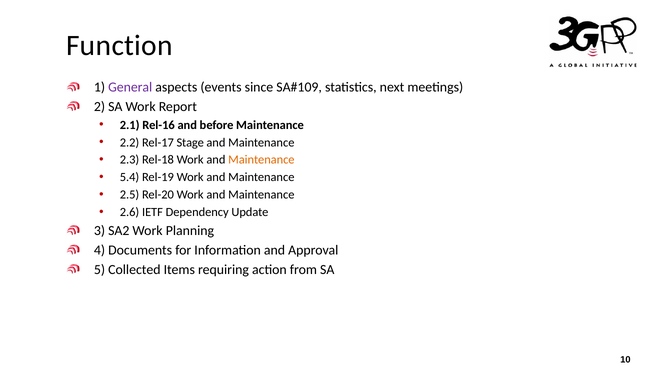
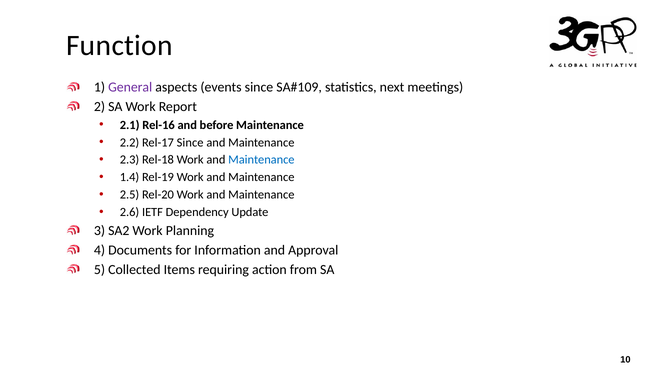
Rel-17 Stage: Stage -> Since
Maintenance at (261, 160) colour: orange -> blue
5.4: 5.4 -> 1.4
